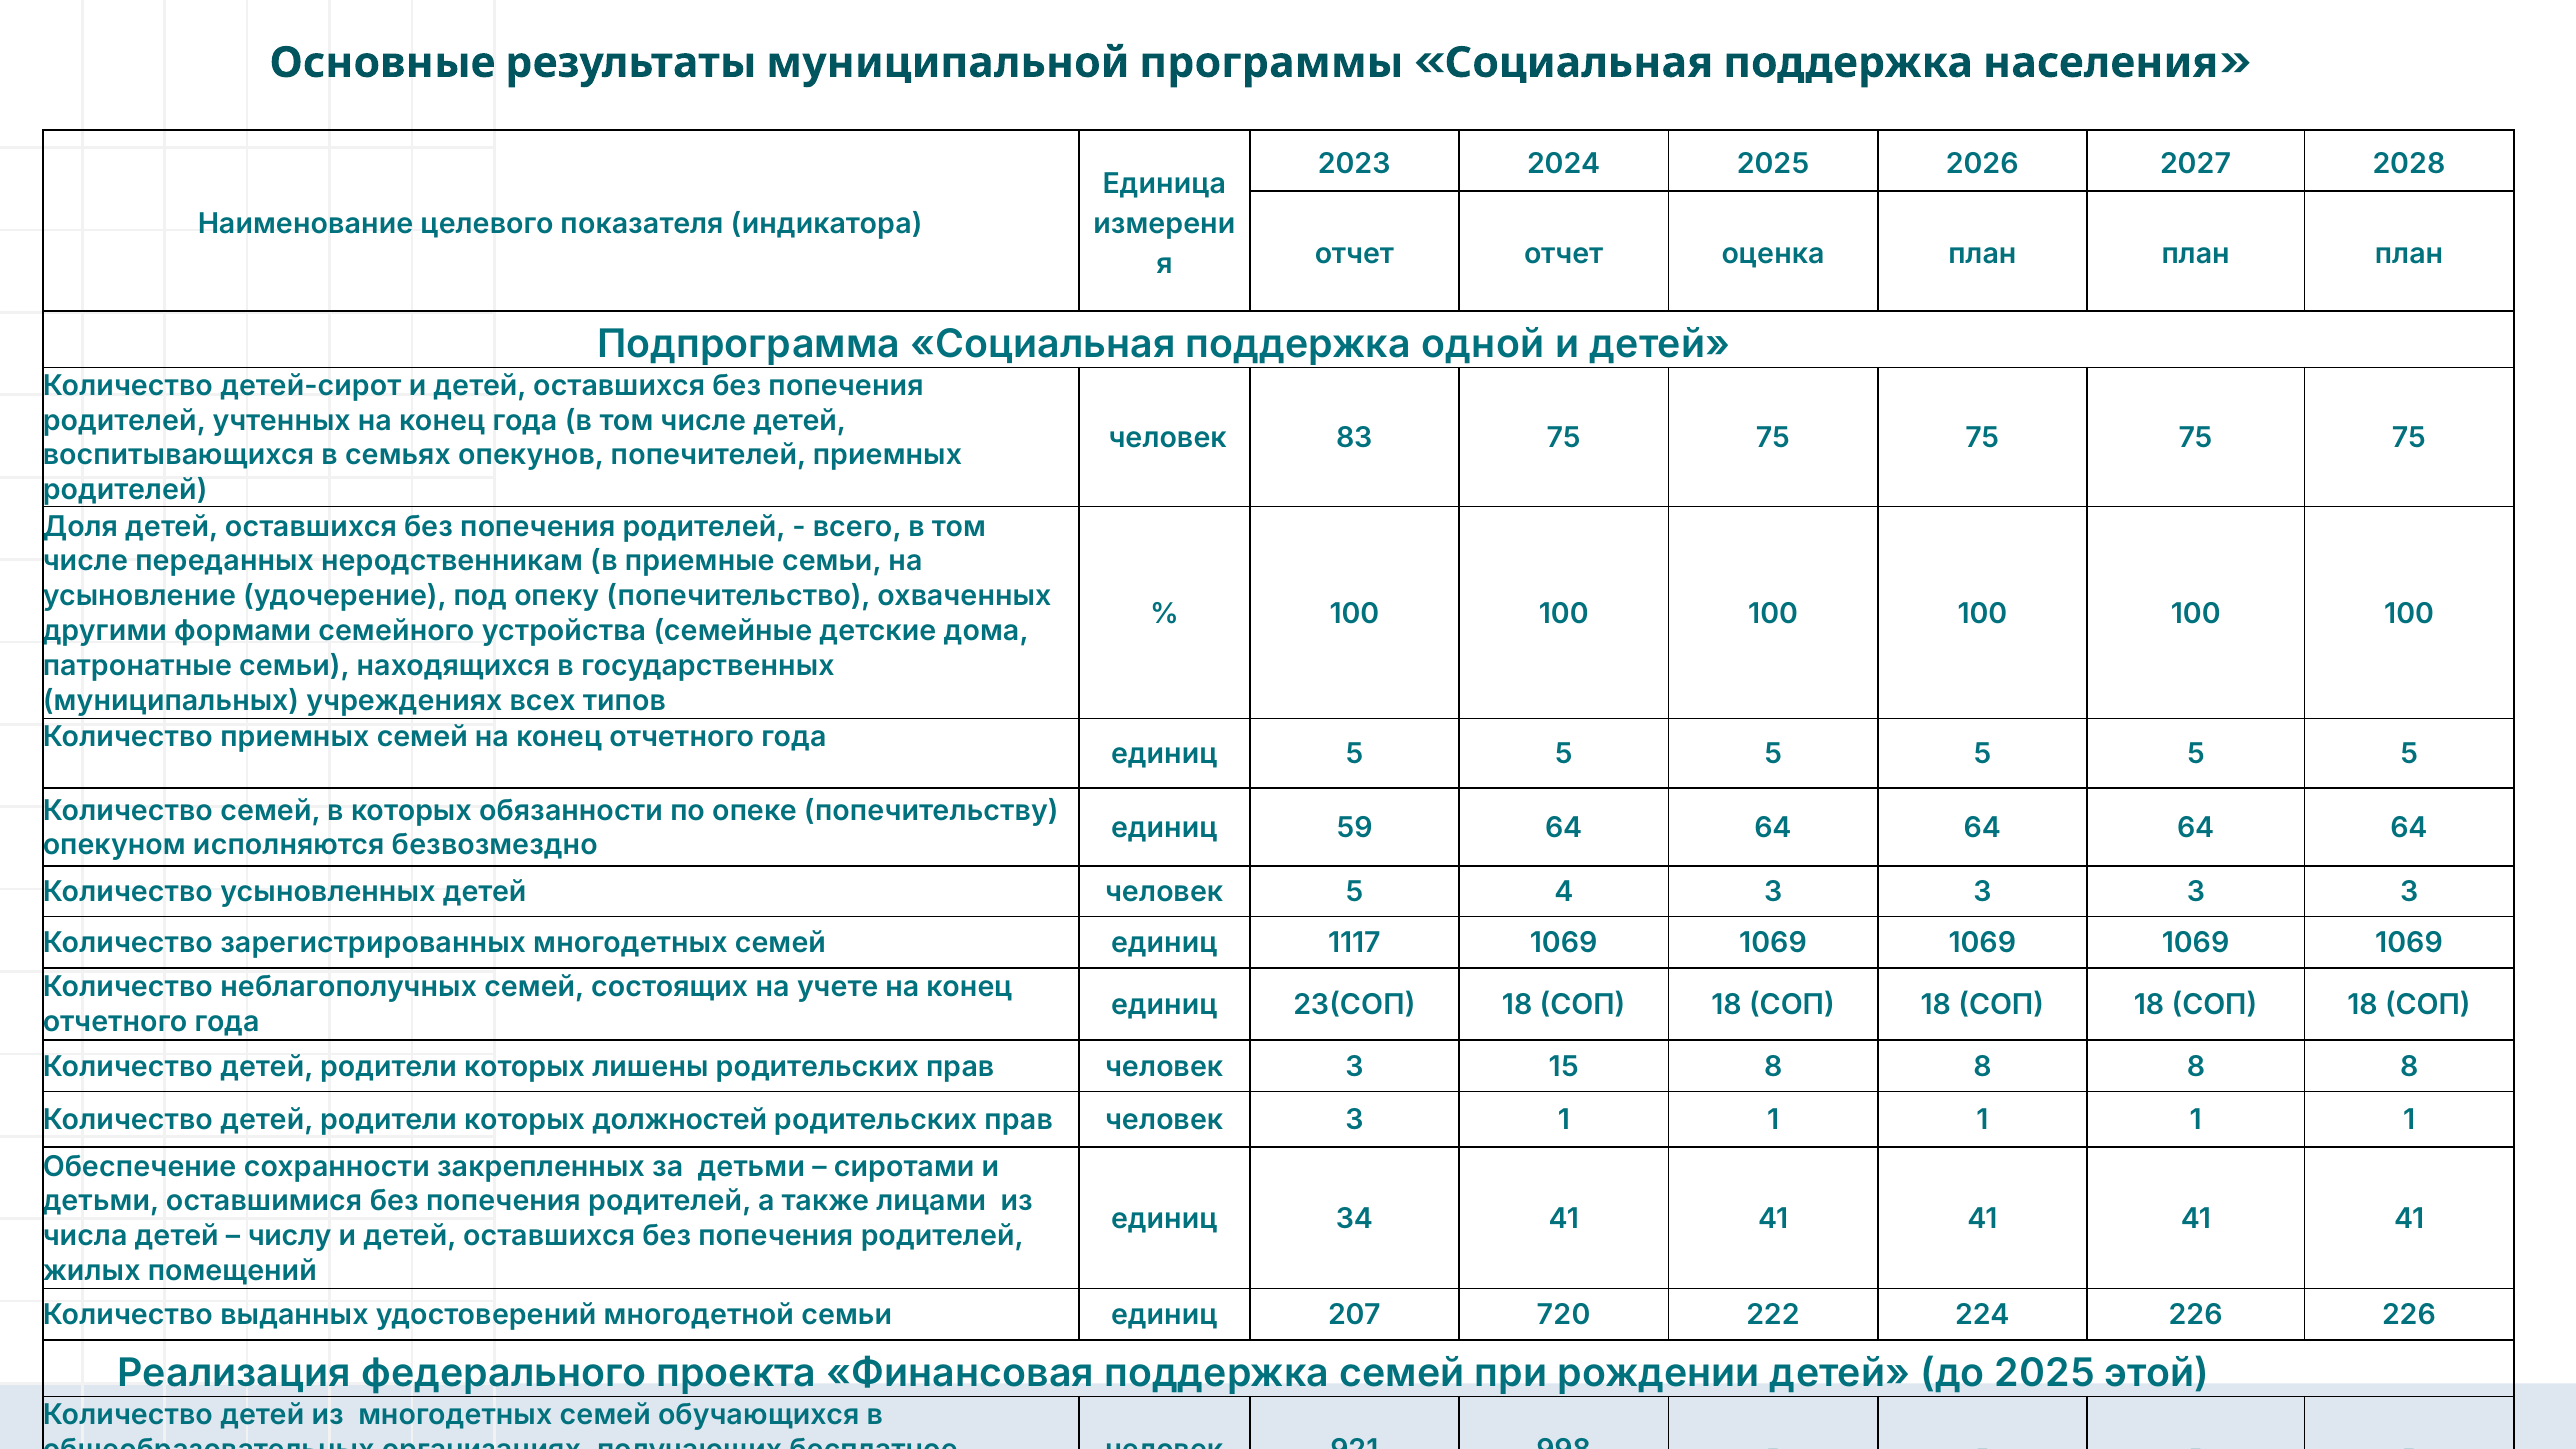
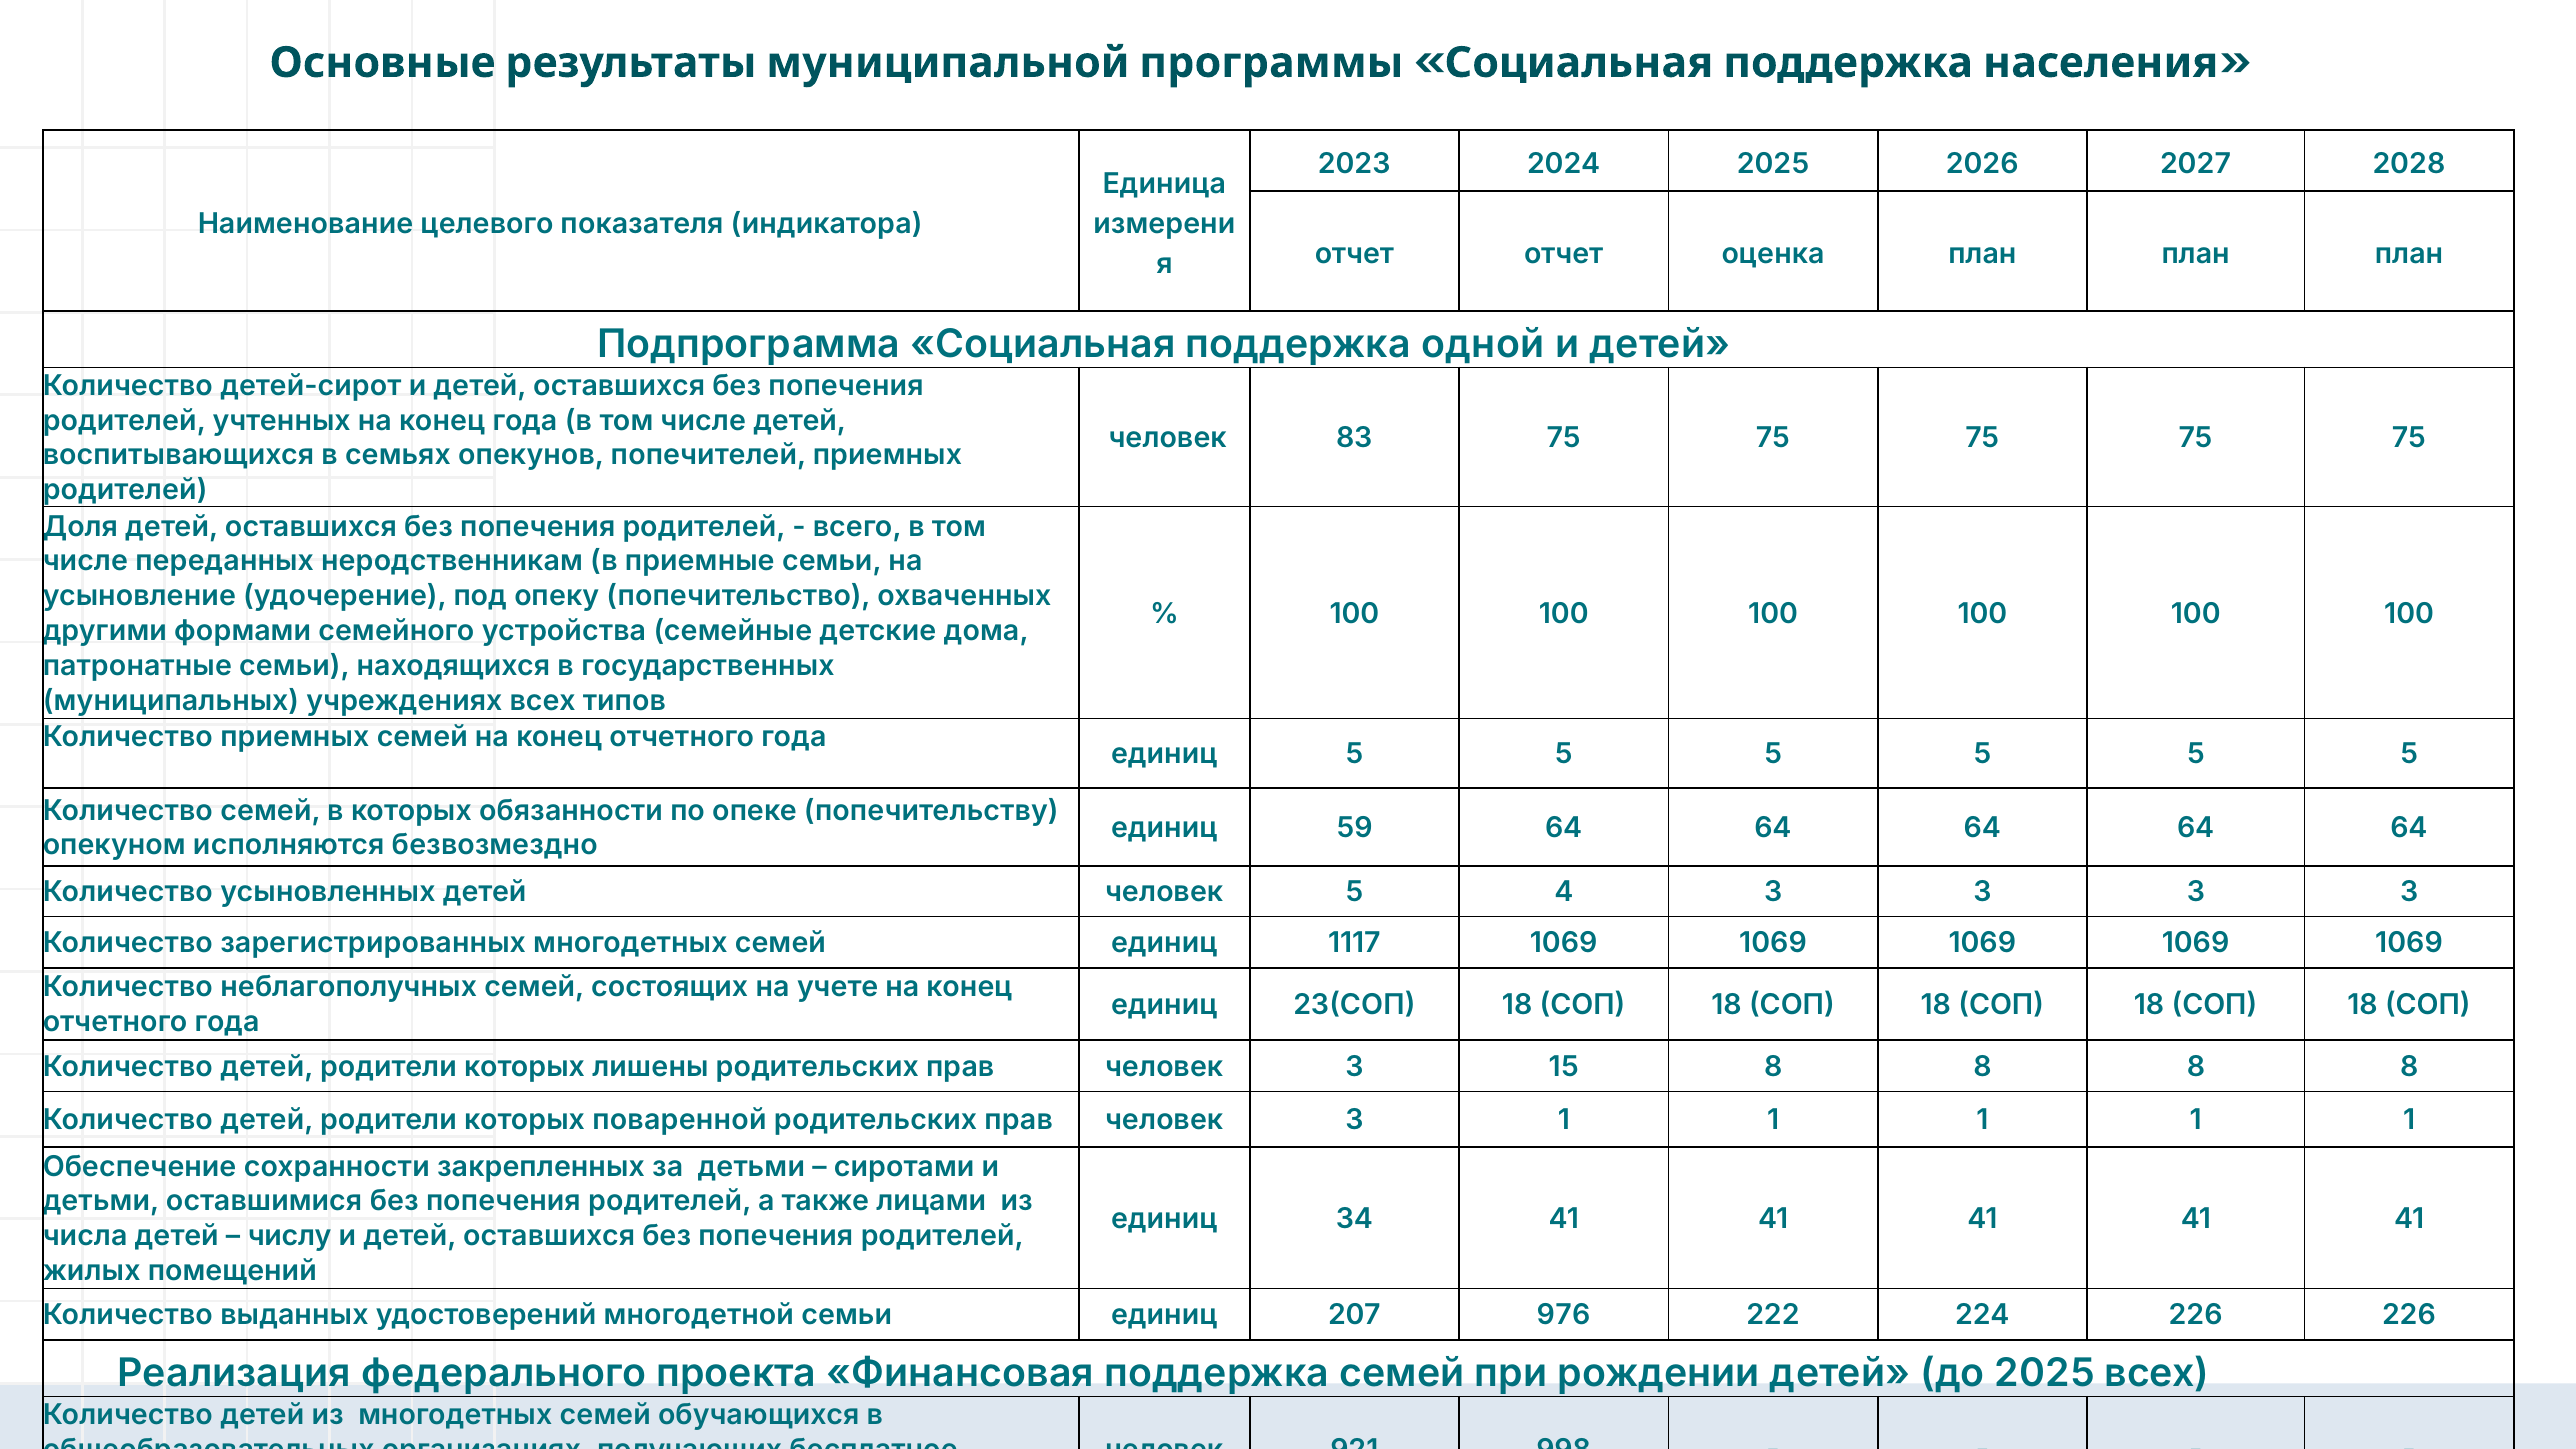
должностей: должностей -> поваренной
720: 720 -> 976
2025 этой: этой -> всех
